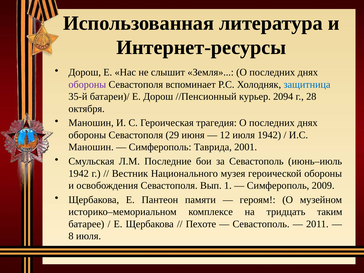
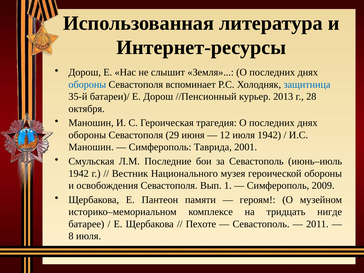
обороны at (87, 84) colour: purple -> blue
2094: 2094 -> 2013
таким: таким -> нигде
